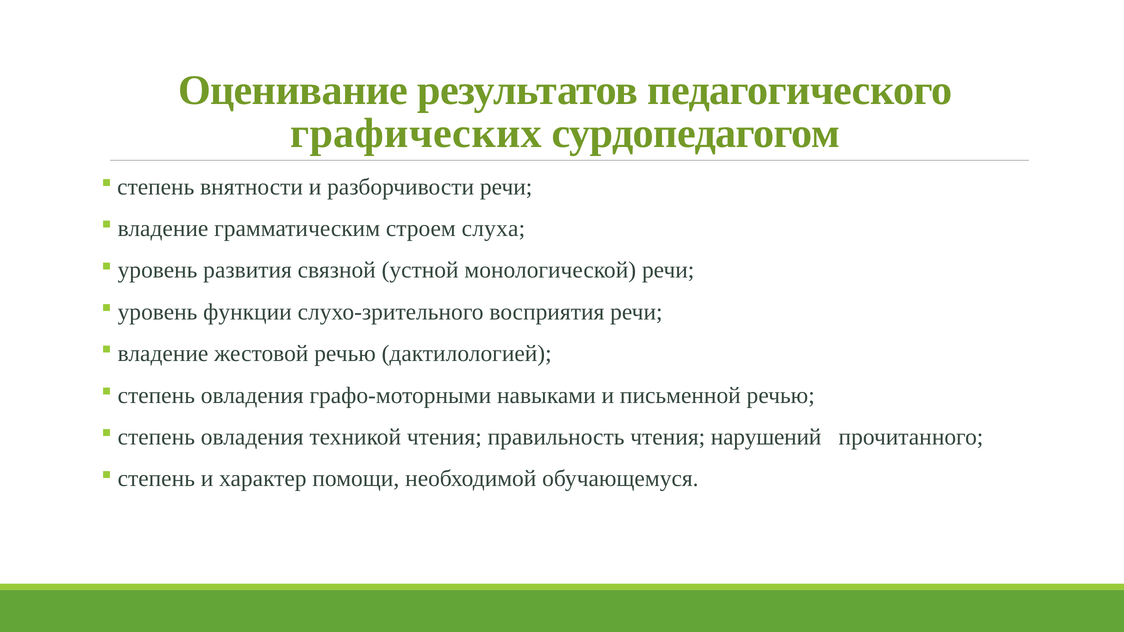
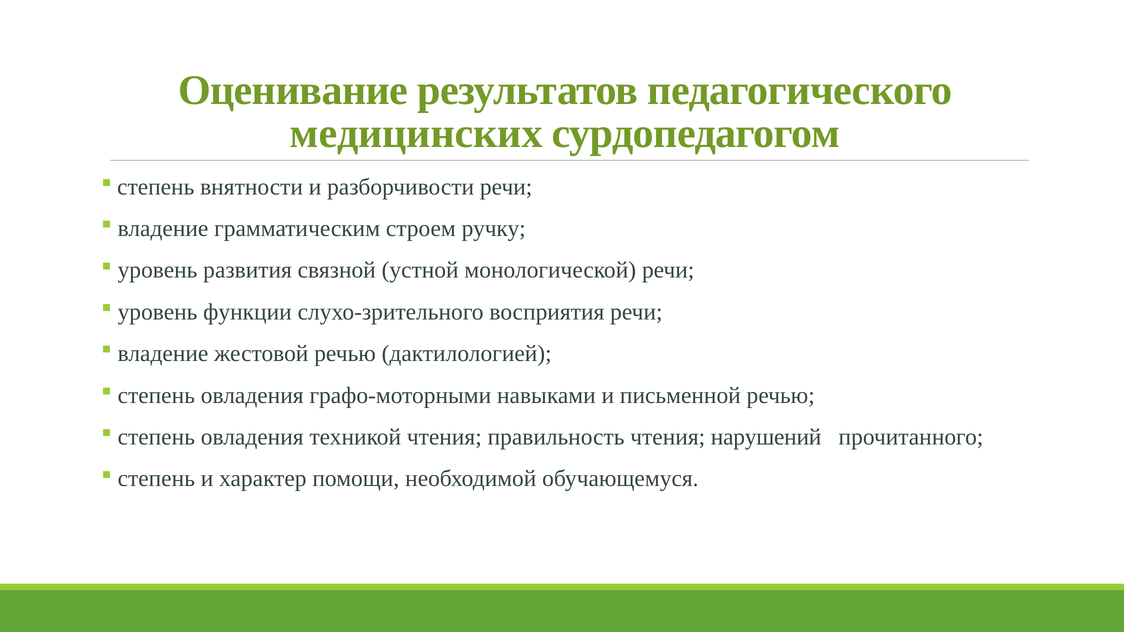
графических: графических -> медицинских
слуха: слуха -> ручку
